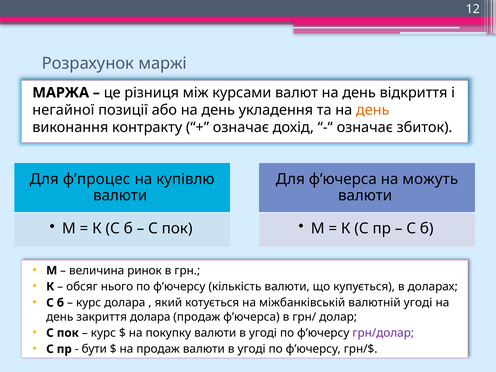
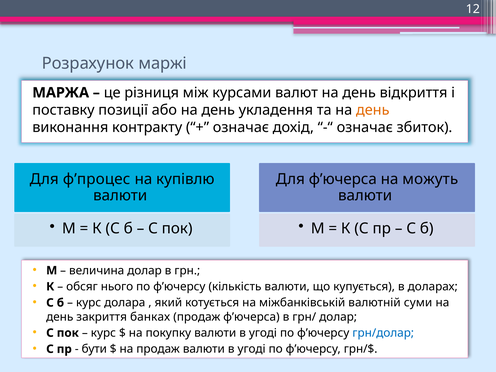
негайної: негайної -> поставку
величина ринок: ринок -> долар
валютній угоді: угоді -> суми
закриття долара: долара -> банках
грн/долар colour: purple -> blue
